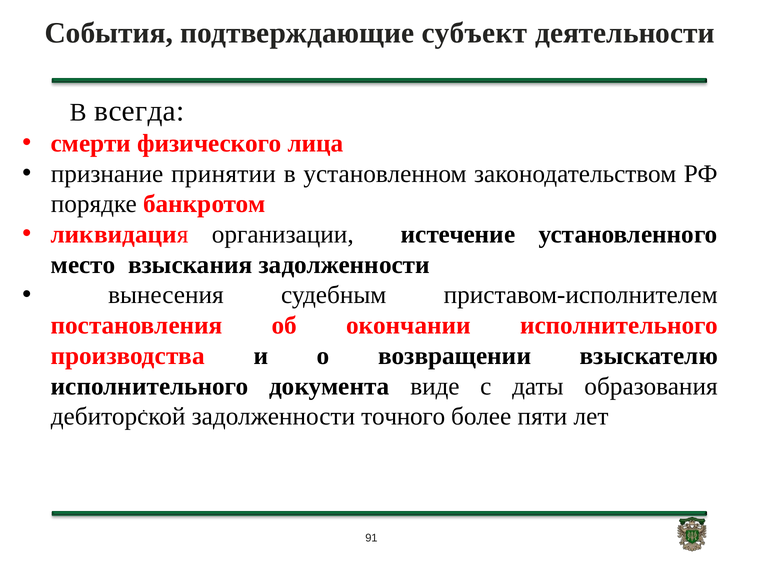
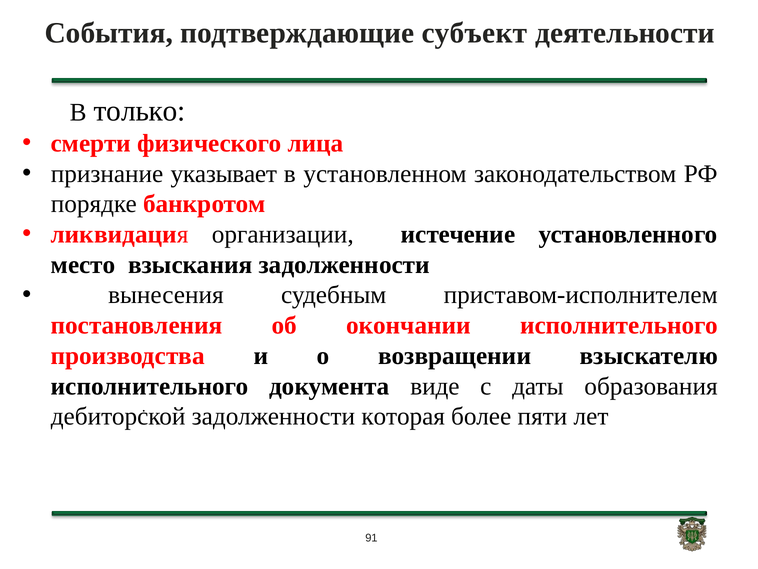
всегда: всегда -> только
принятии: принятии -> указывает
точного: точного -> которая
